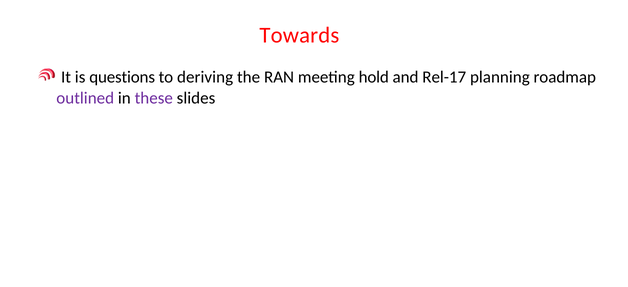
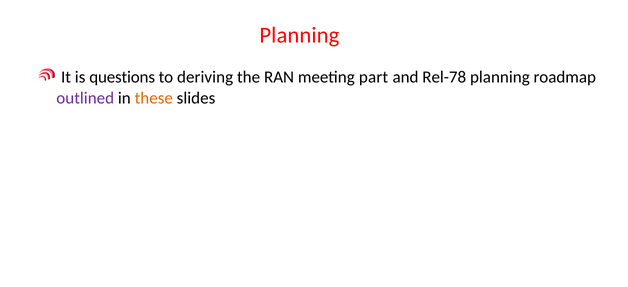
Towards at (299, 35): Towards -> Planning
hold: hold -> part
Rel-17: Rel-17 -> Rel-78
these colour: purple -> orange
